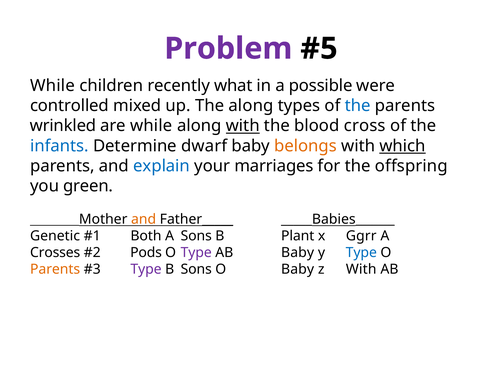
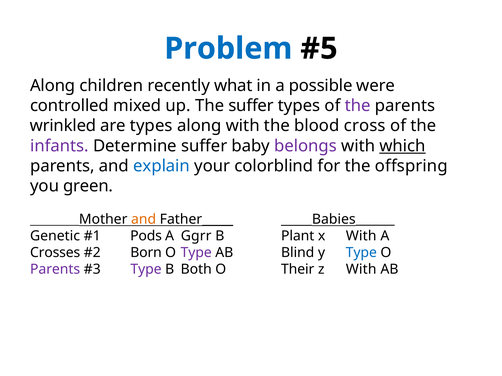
Problem colour: purple -> blue
While at (52, 86): While -> Along
The along: along -> suffer
the at (358, 106) colour: blue -> purple
are while: while -> types
with at (243, 126) underline: present -> none
infants colour: blue -> purple
Determine dwarf: dwarf -> suffer
belongs colour: orange -> purple
marriages: marriages -> colorblind
Both: Both -> Pods
A Sons: Sons -> Ggrr
x Ggrr: Ggrr -> With
Pods: Pods -> Born
AB Baby: Baby -> Blind
Parents at (55, 270) colour: orange -> purple
B Sons: Sons -> Both
O Baby: Baby -> Their
